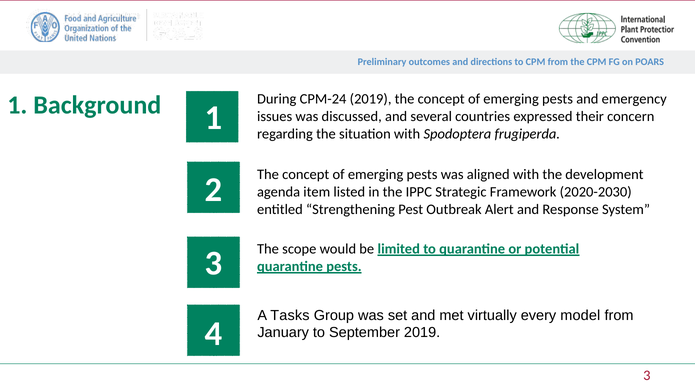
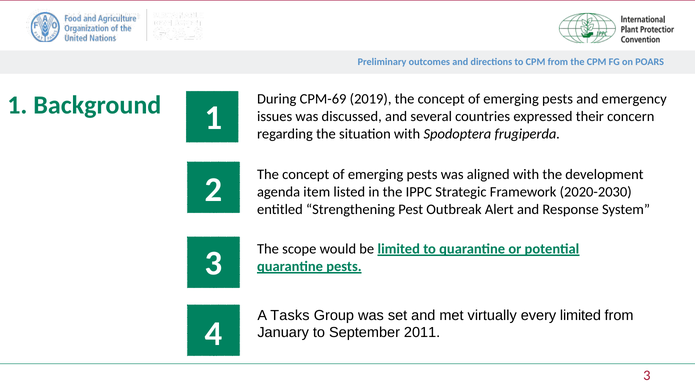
CPM-24: CPM-24 -> CPM-69
every model: model -> limited
September 2019: 2019 -> 2011
